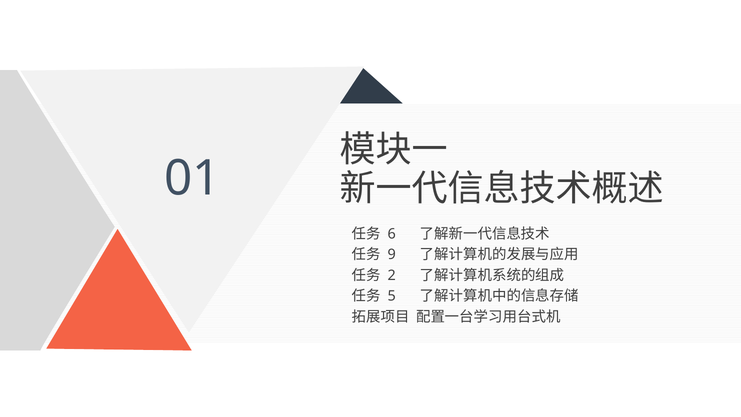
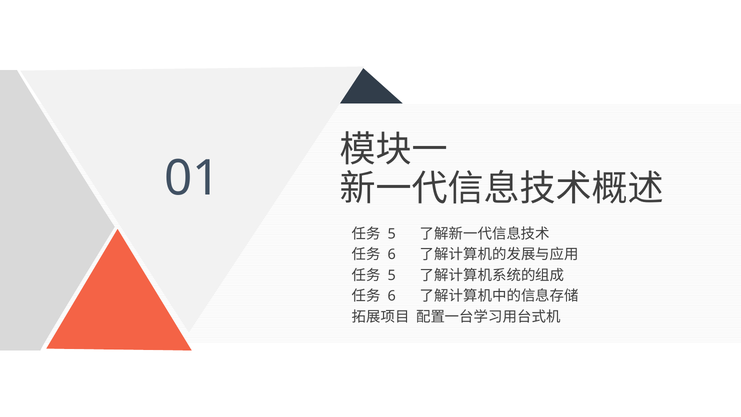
6 at (392, 234): 6 -> 5
9 at (392, 255): 9 -> 6
2 at (392, 275): 2 -> 5
5 at (392, 296): 5 -> 6
